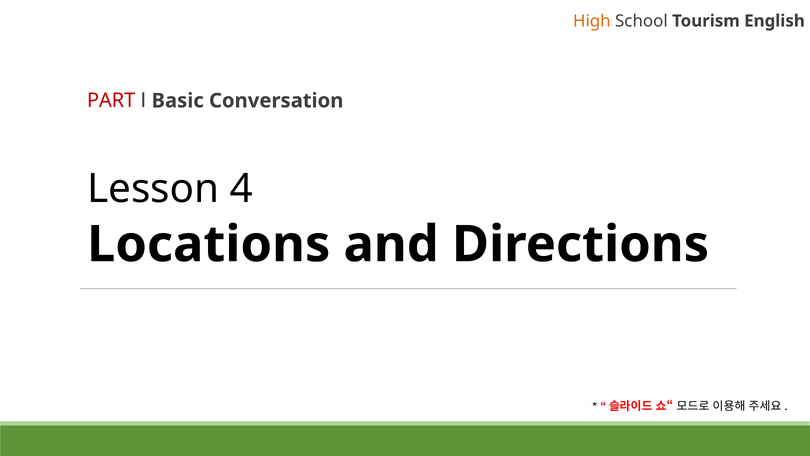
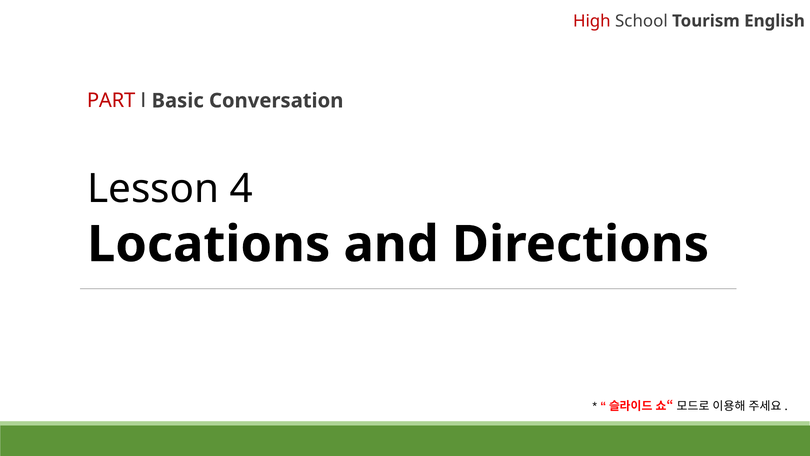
High colour: orange -> red
